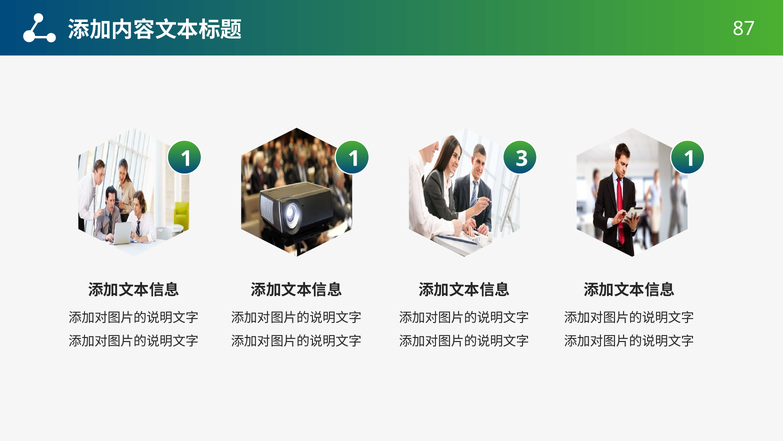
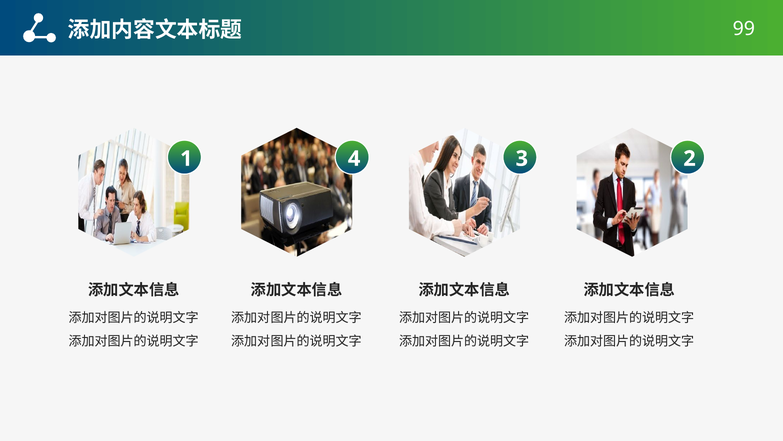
87: 87 -> 99
1 1: 1 -> 4
3 1: 1 -> 2
